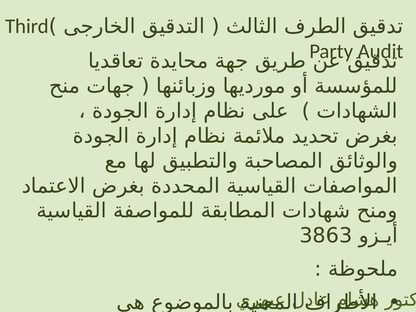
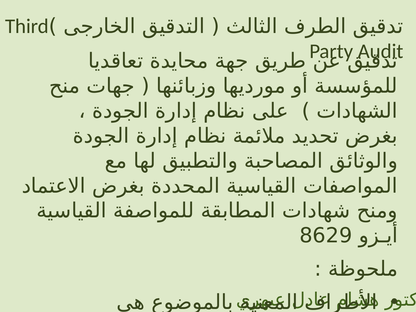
3863: 3863 -> 8629
